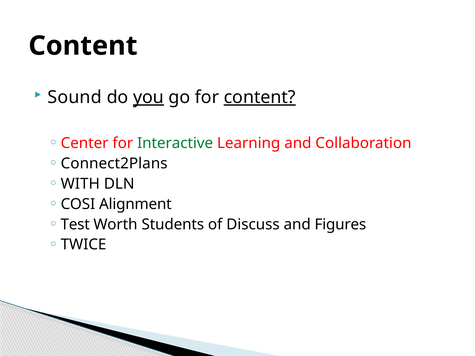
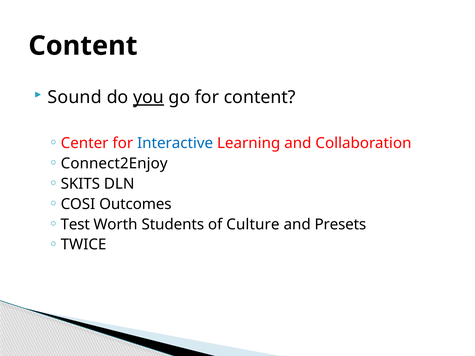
content at (260, 97) underline: present -> none
Interactive colour: green -> blue
Connect2Plans: Connect2Plans -> Connect2Enjoy
WITH: WITH -> SKITS
Alignment: Alignment -> Outcomes
Discuss: Discuss -> Culture
Figures: Figures -> Presets
